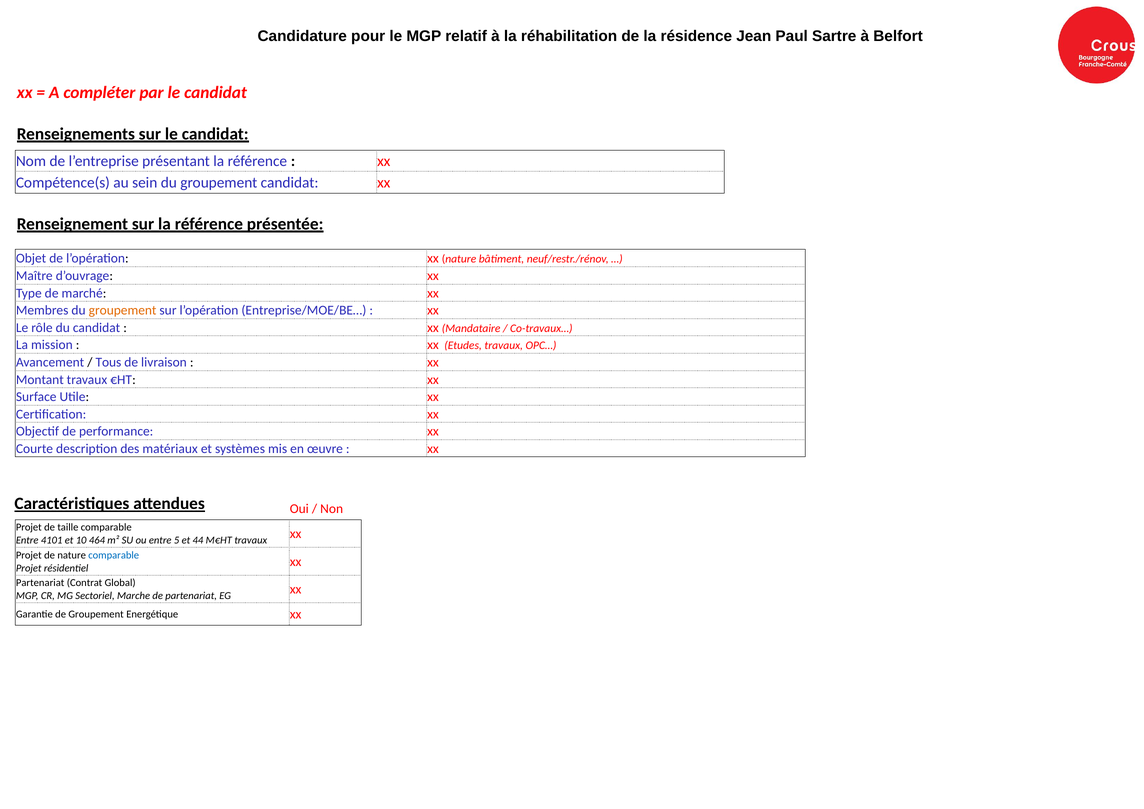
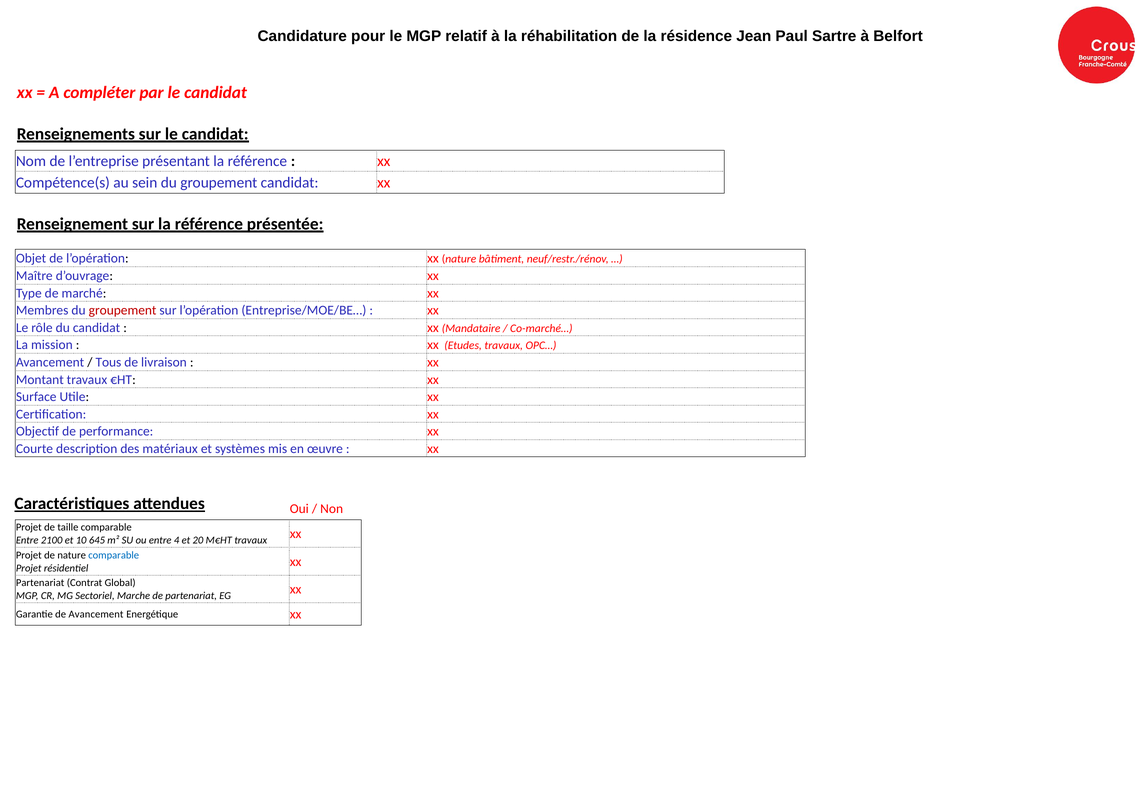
groupement at (123, 310) colour: orange -> red
Co-travaux…: Co-travaux… -> Co-marché…
4101: 4101 -> 2100
464: 464 -> 645
5: 5 -> 4
44: 44 -> 20
de Groupement: Groupement -> Avancement
